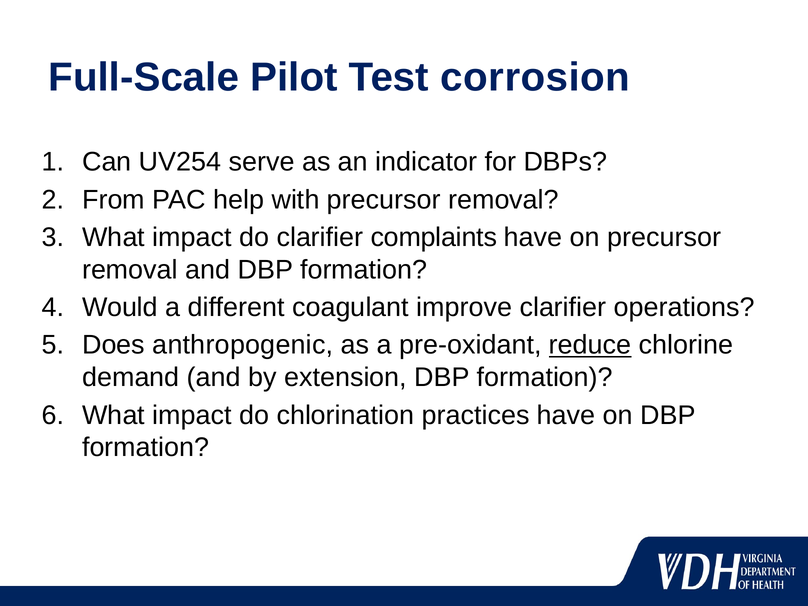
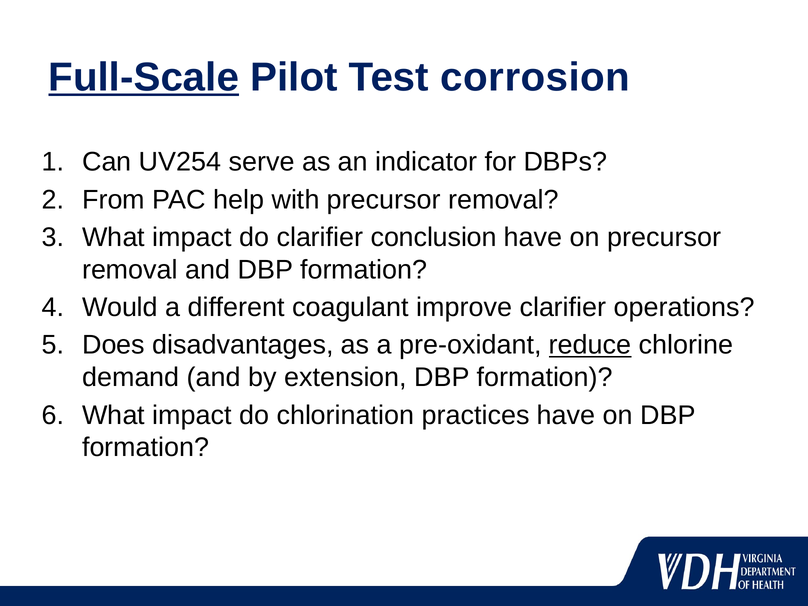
Full-Scale underline: none -> present
complaints: complaints -> conclusion
anthropogenic: anthropogenic -> disadvantages
